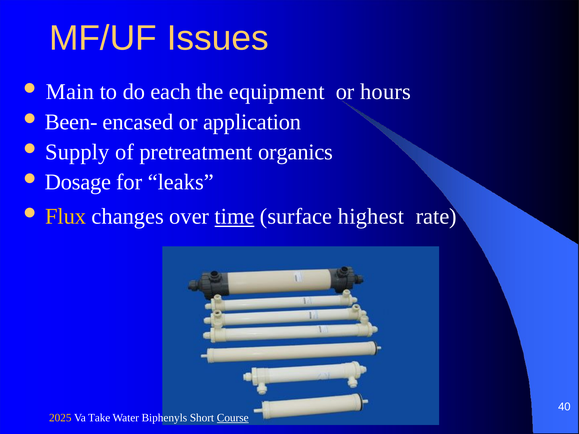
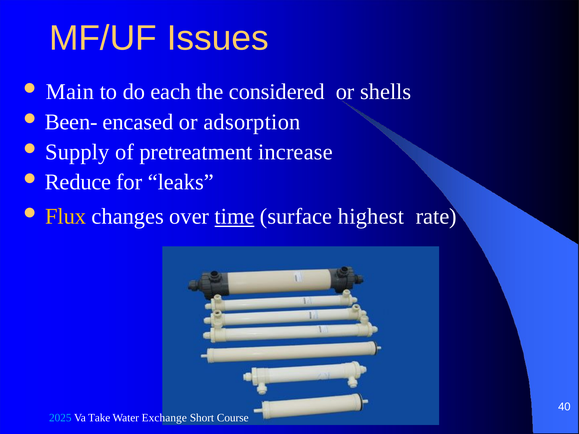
equipment: equipment -> considered
hours: hours -> shells
application: application -> adsorption
organics: organics -> increase
Dosage: Dosage -> Reduce
2025 colour: yellow -> light blue
Biphenyls: Biphenyls -> Exchange
Course underline: present -> none
